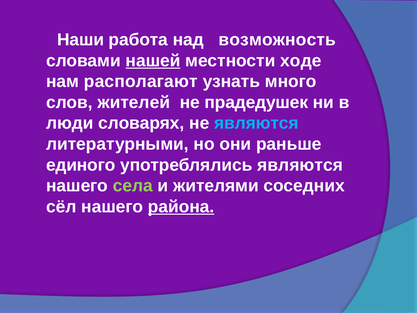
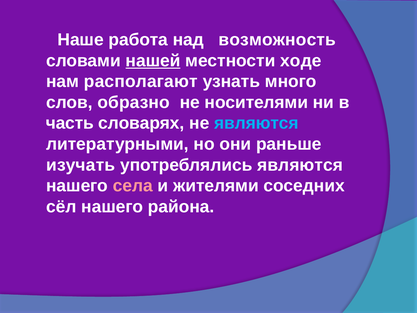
Наши: Наши -> Наше
жителей: жителей -> образно
прадедушек: прадедушек -> носителями
люди: люди -> часть
единого: единого -> изучать
села colour: light green -> pink
района underline: present -> none
